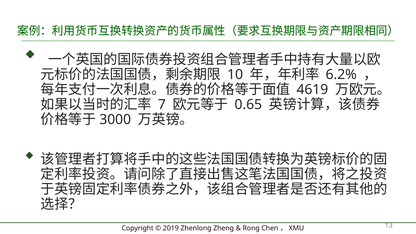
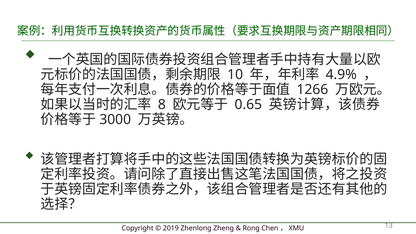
6.2%: 6.2% -> 4.9%
4619: 4619 -> 1266
7: 7 -> 8
